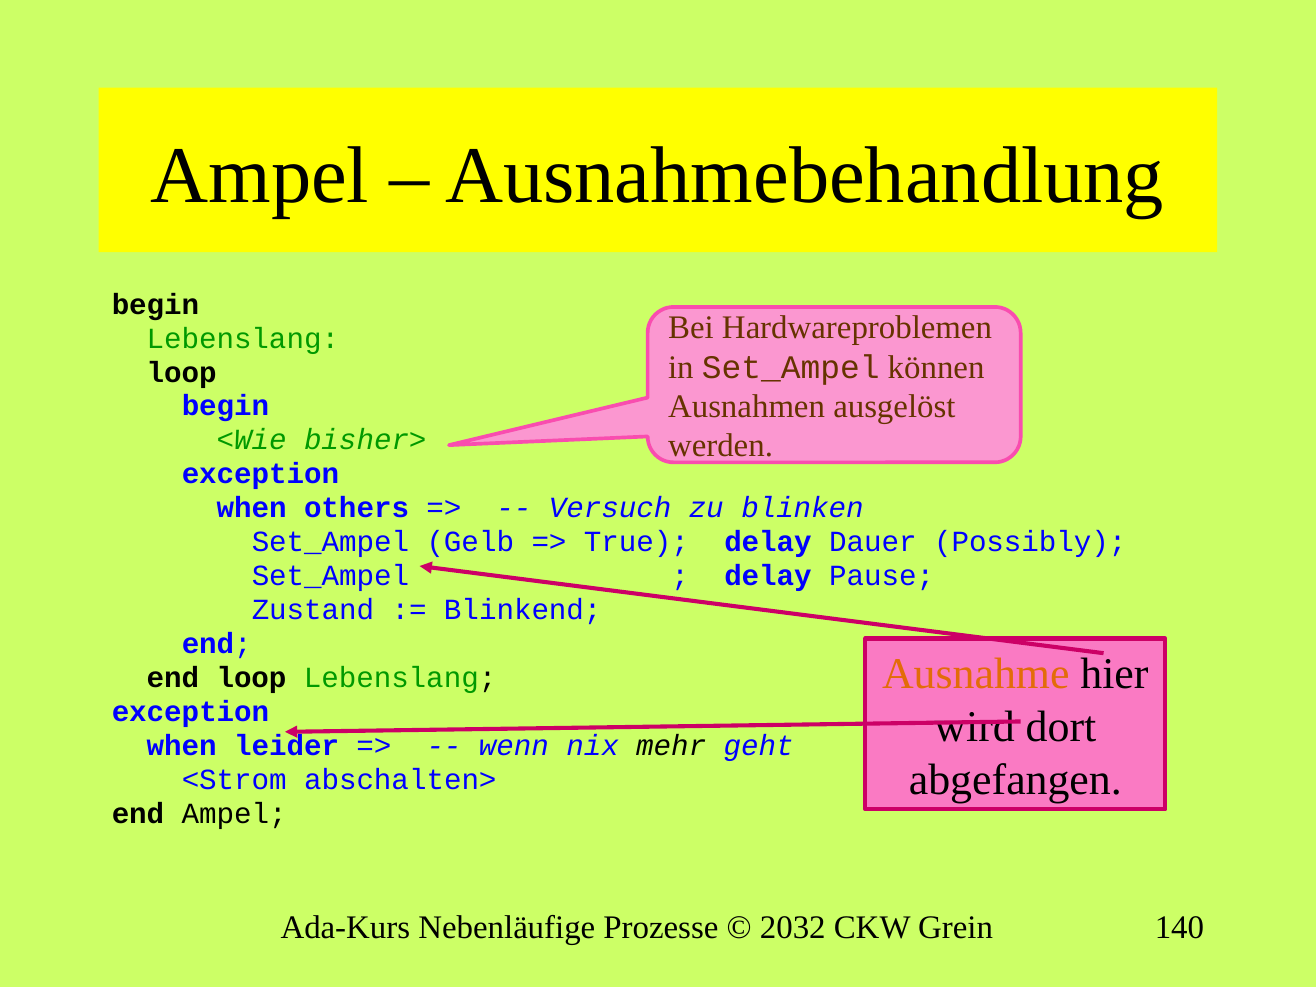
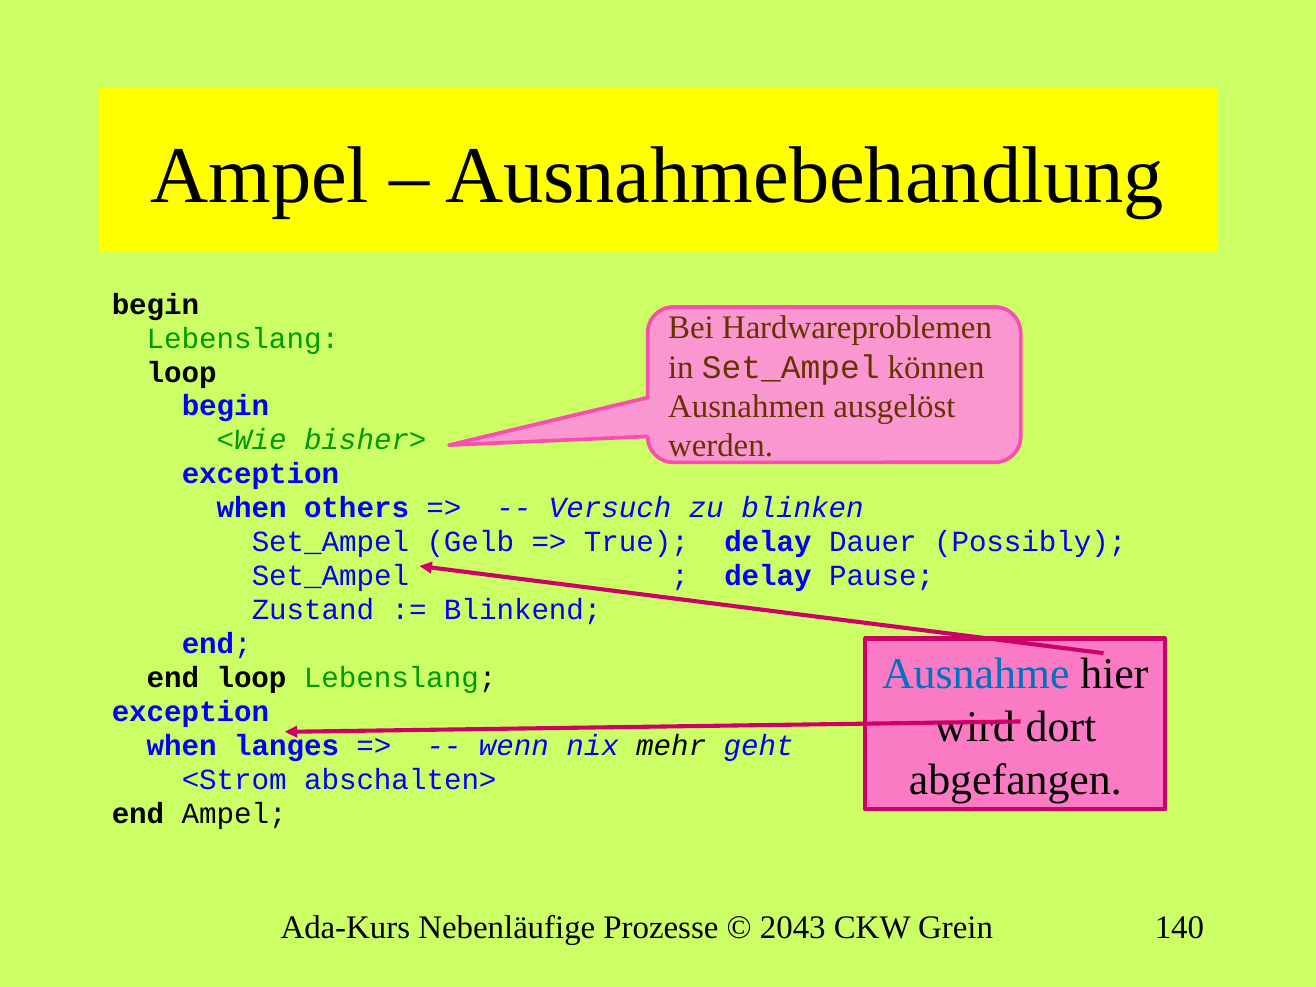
Ausnahme colour: orange -> blue
leider: leider -> langes
2032: 2032 -> 2043
